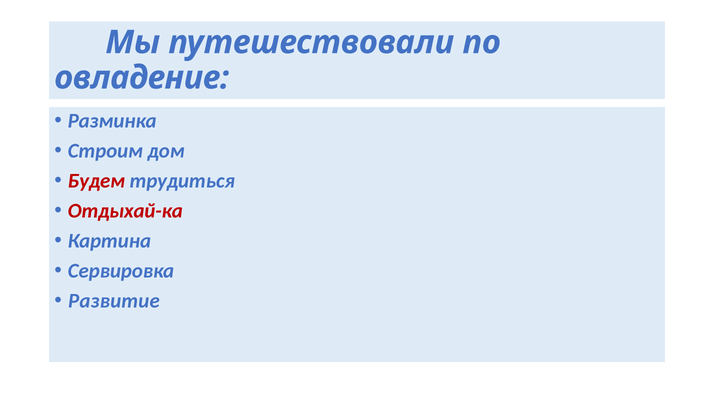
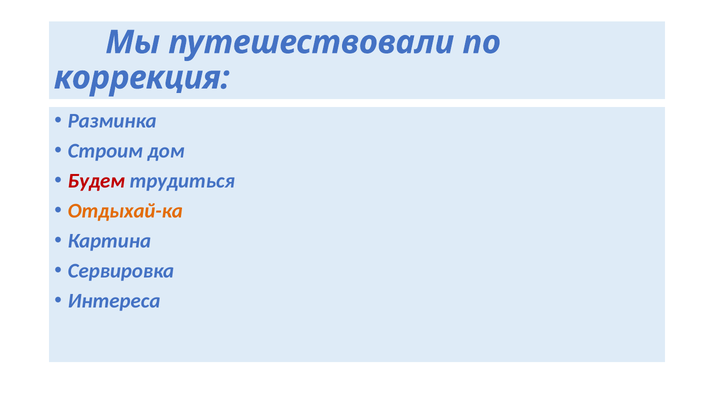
овладение: овладение -> коррекция
Отдыхай-ка colour: red -> orange
Развитие: Развитие -> Интереса
